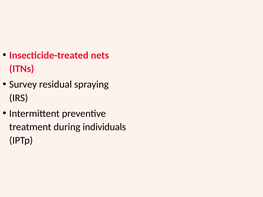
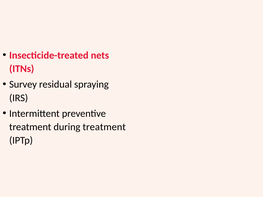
during individuals: individuals -> treatment
